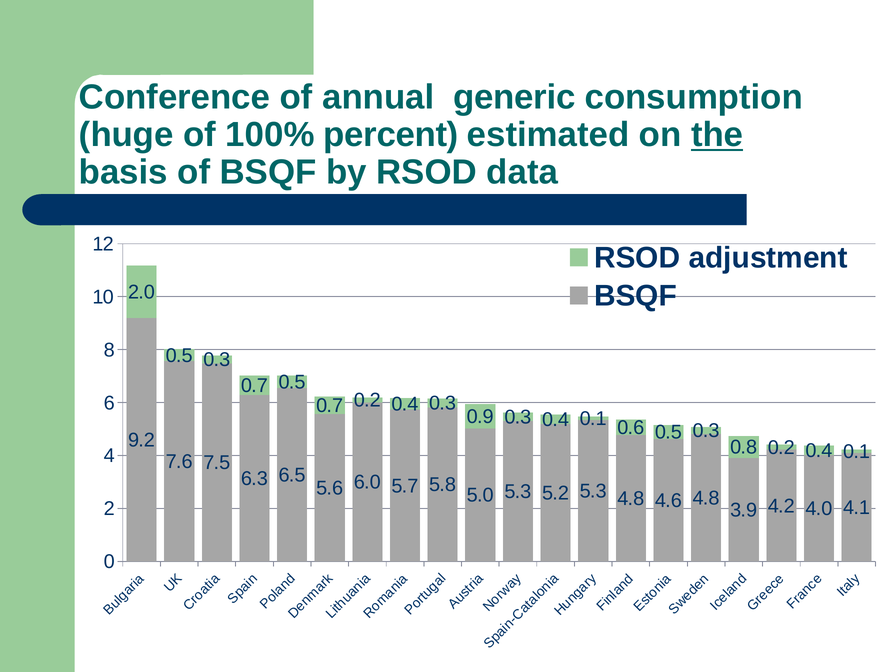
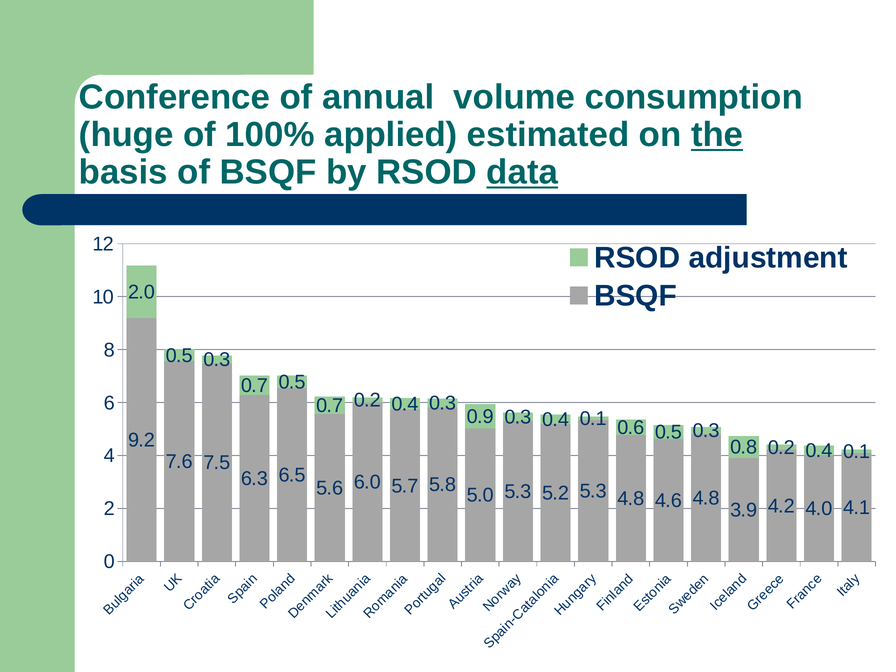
generic: generic -> volume
percent: percent -> applied
data underline: none -> present
